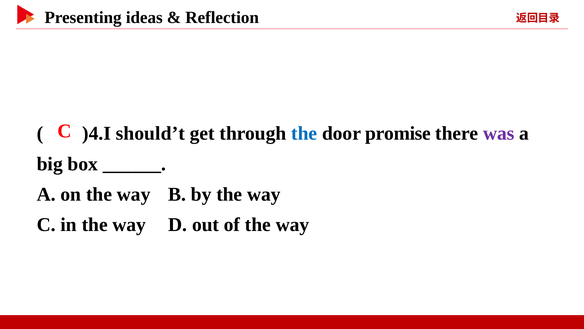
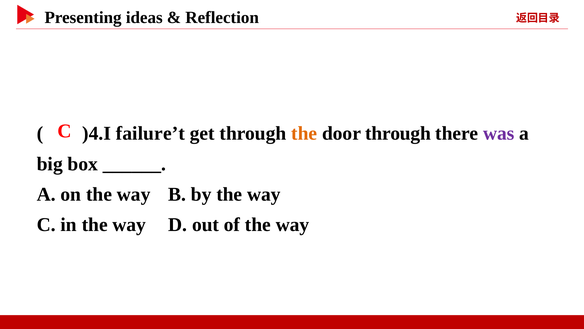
should’t: should’t -> failure’t
the at (304, 133) colour: blue -> orange
door promise: promise -> through
